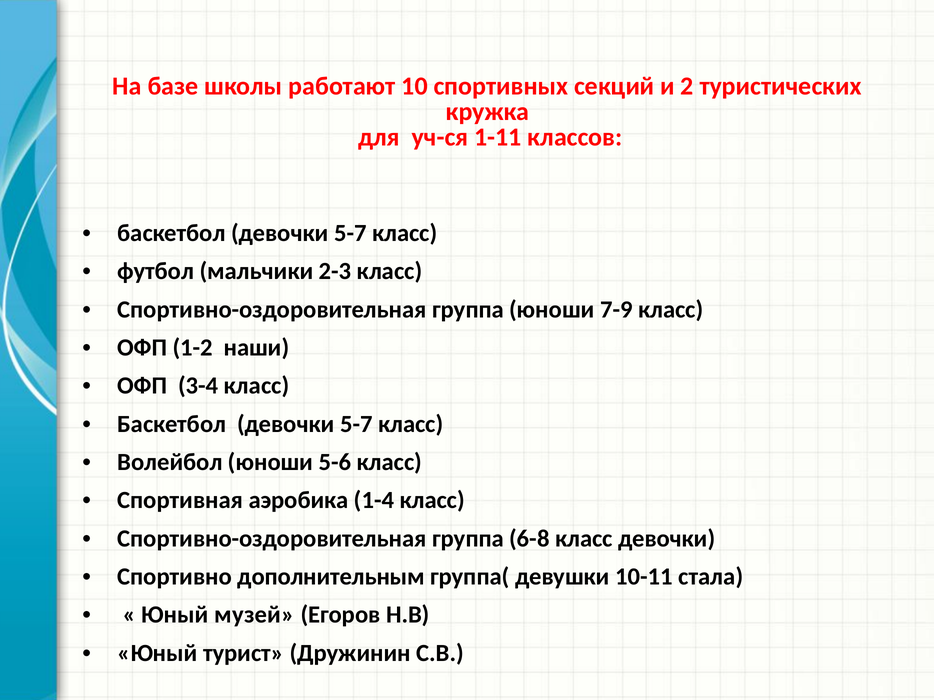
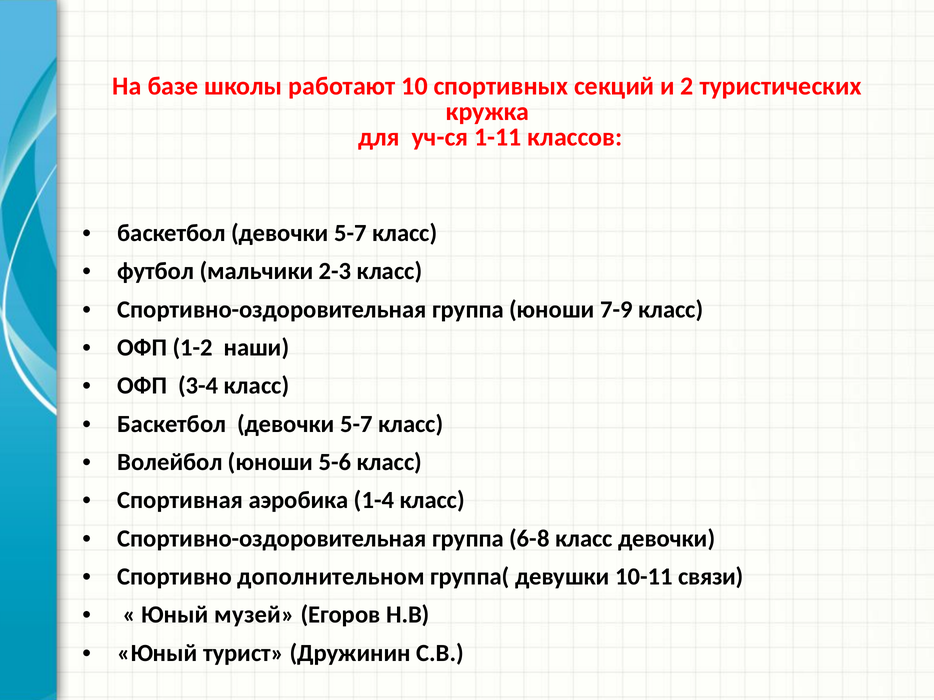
дополнительным: дополнительным -> дополнительном
стала: стала -> связи
